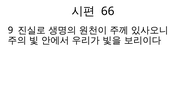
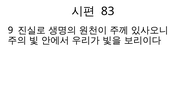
66: 66 -> 83
